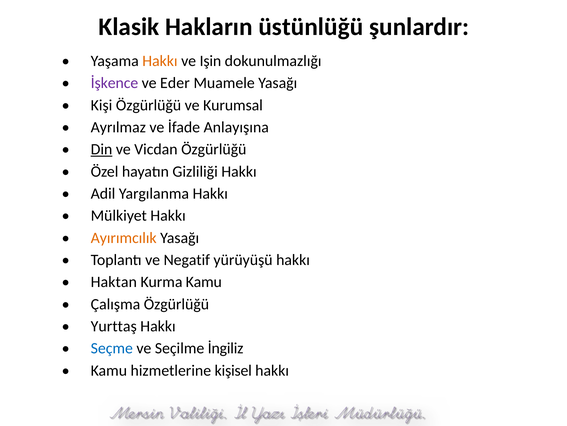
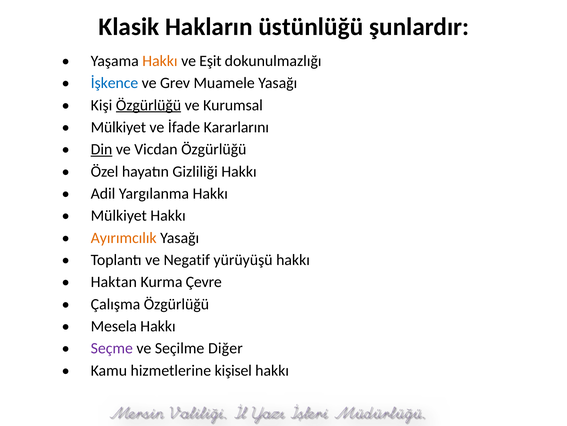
Işin: Işin -> Eşit
İşkence colour: purple -> blue
Eder: Eder -> Grev
Özgürlüğü at (149, 105) underline: none -> present
Ayrılmaz at (118, 127): Ayrılmaz -> Mülkiyet
Anlayışına: Anlayışına -> Kararlarını
Kurma Kamu: Kamu -> Çevre
Yurttaş: Yurttaş -> Mesela
Seçme colour: blue -> purple
İngiliz: İngiliz -> Diğer
